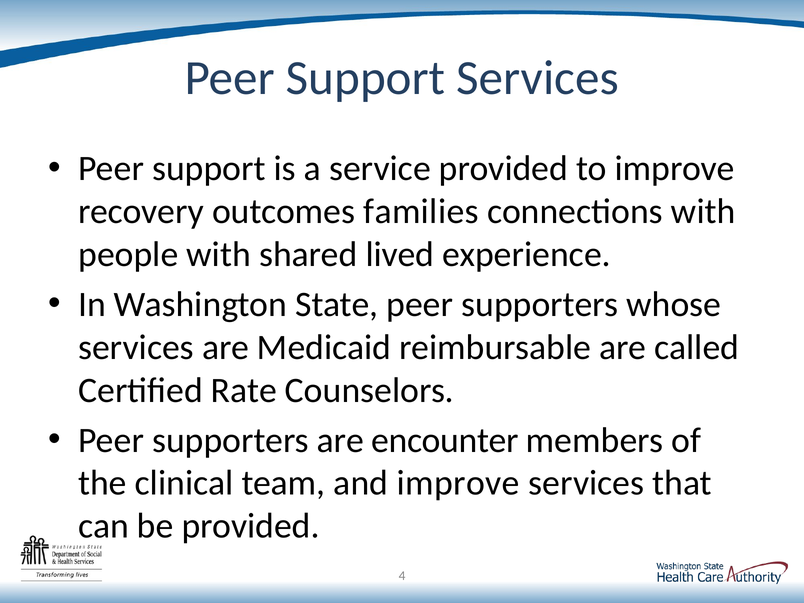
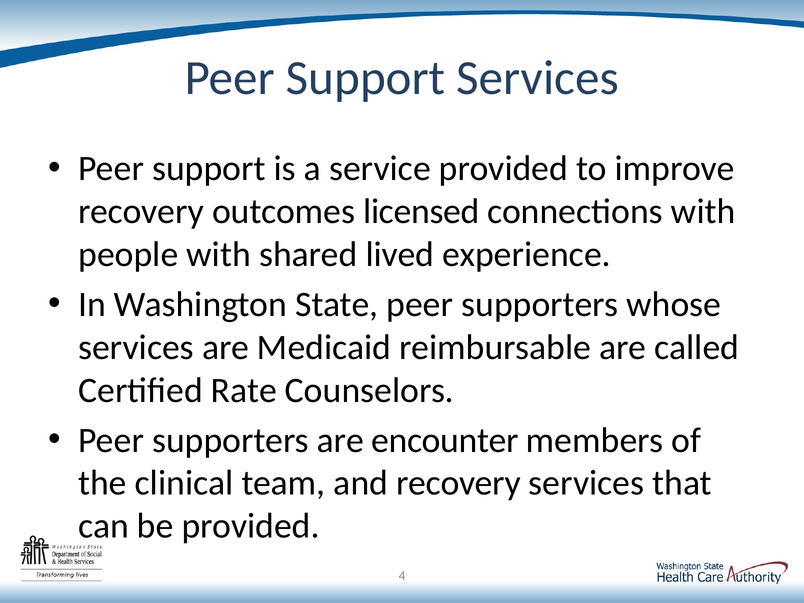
families: families -> licensed
and improve: improve -> recovery
